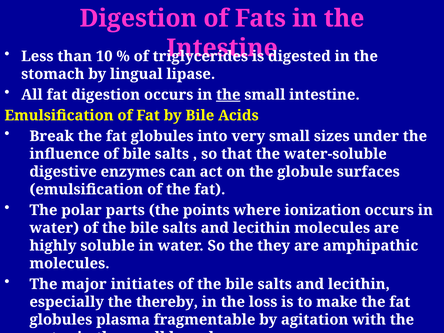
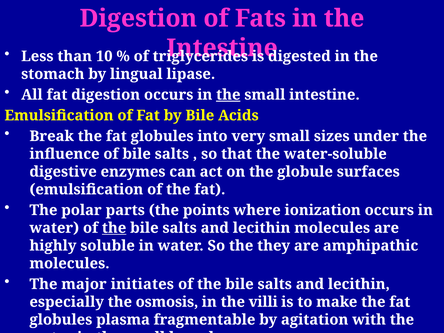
the at (114, 228) underline: none -> present
thereby: thereby -> osmosis
loss: loss -> villi
